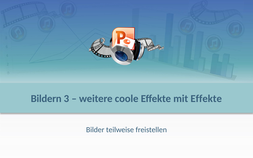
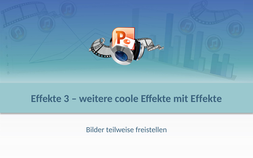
Bildern at (46, 99): Bildern -> Effekte
